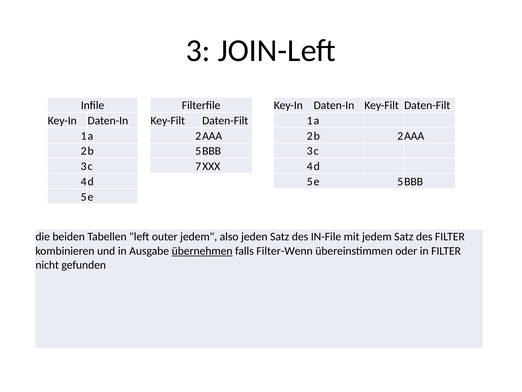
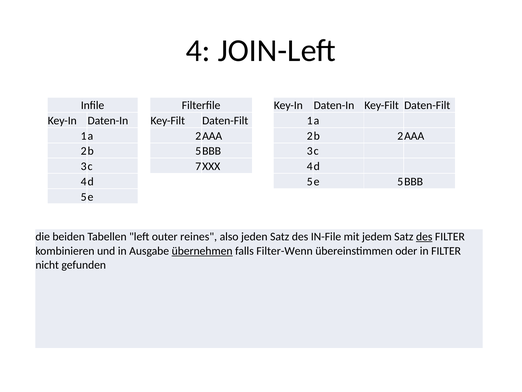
3: 3 -> 4
outer jedem: jedem -> reines
des at (424, 236) underline: none -> present
